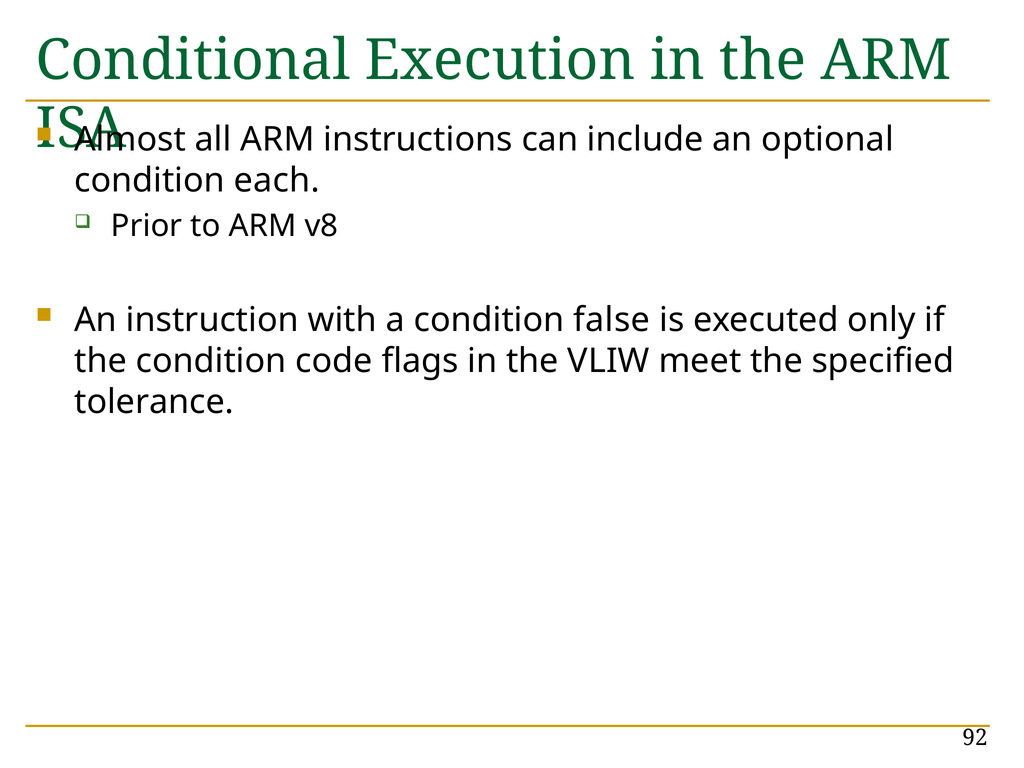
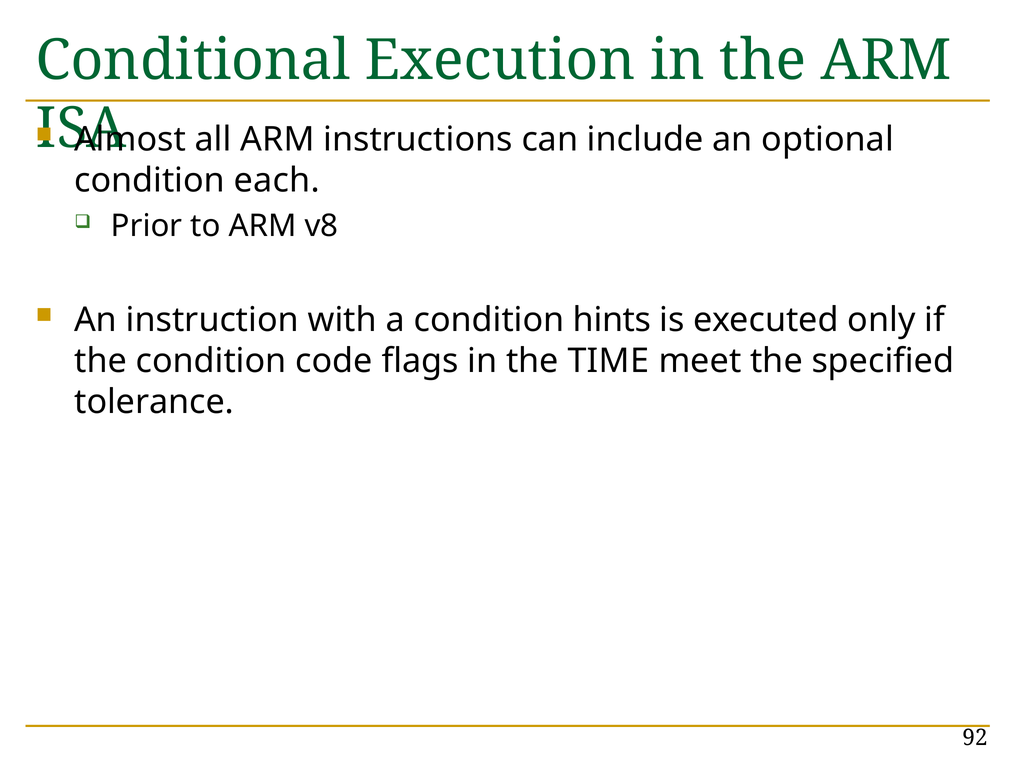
false: false -> hints
VLIW: VLIW -> TIME
